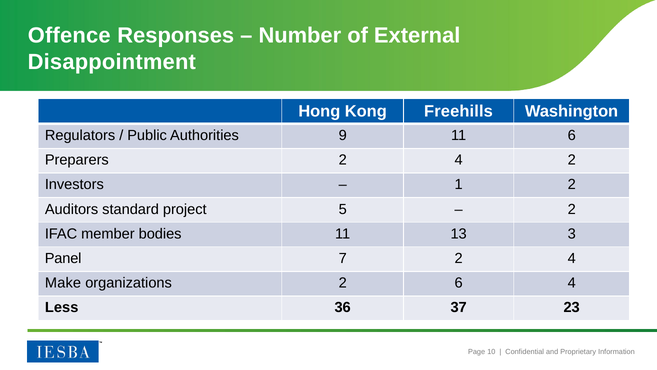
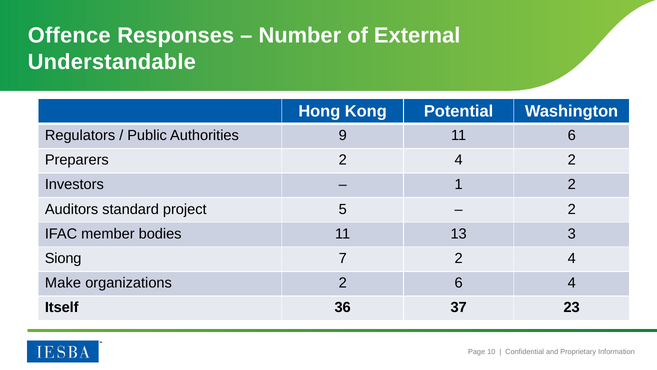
Disappointment: Disappointment -> Understandable
Freehills: Freehills -> Potential
Panel: Panel -> Siong
Less: Less -> Itself
